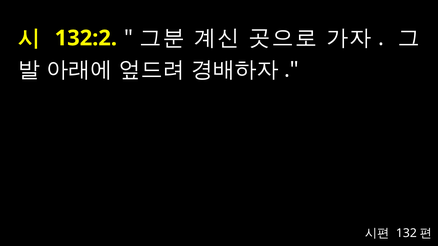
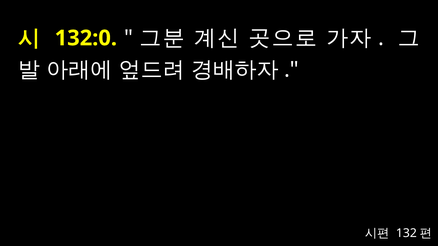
132:2: 132:2 -> 132:0
